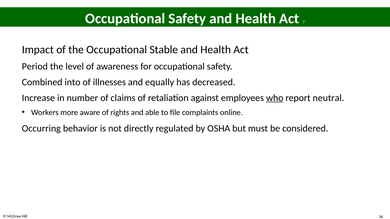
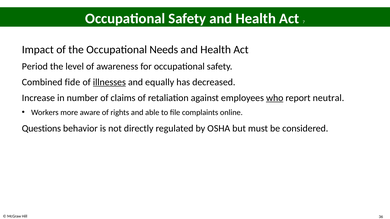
Stable: Stable -> Needs
into: into -> fide
illnesses underline: none -> present
Occurring: Occurring -> Questions
